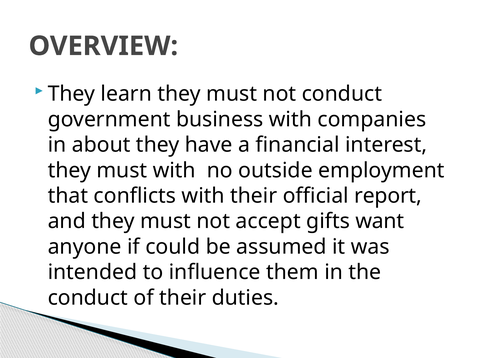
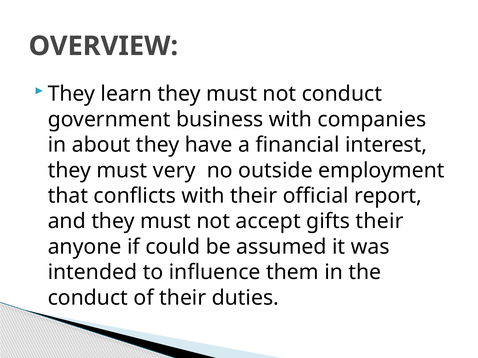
must with: with -> very
gifts want: want -> their
